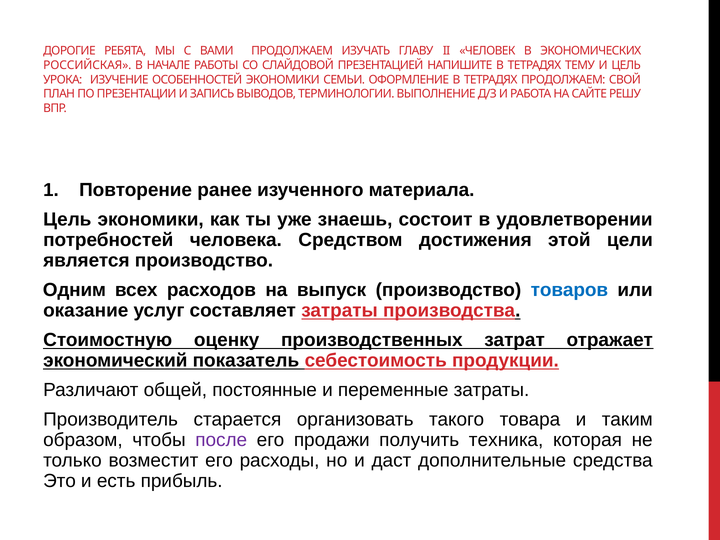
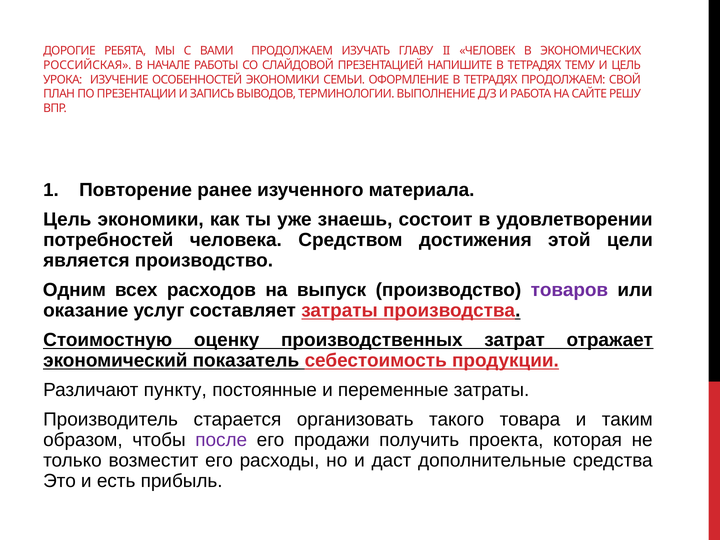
товаров colour: blue -> purple
общей: общей -> пункту
техника: техника -> проекта
